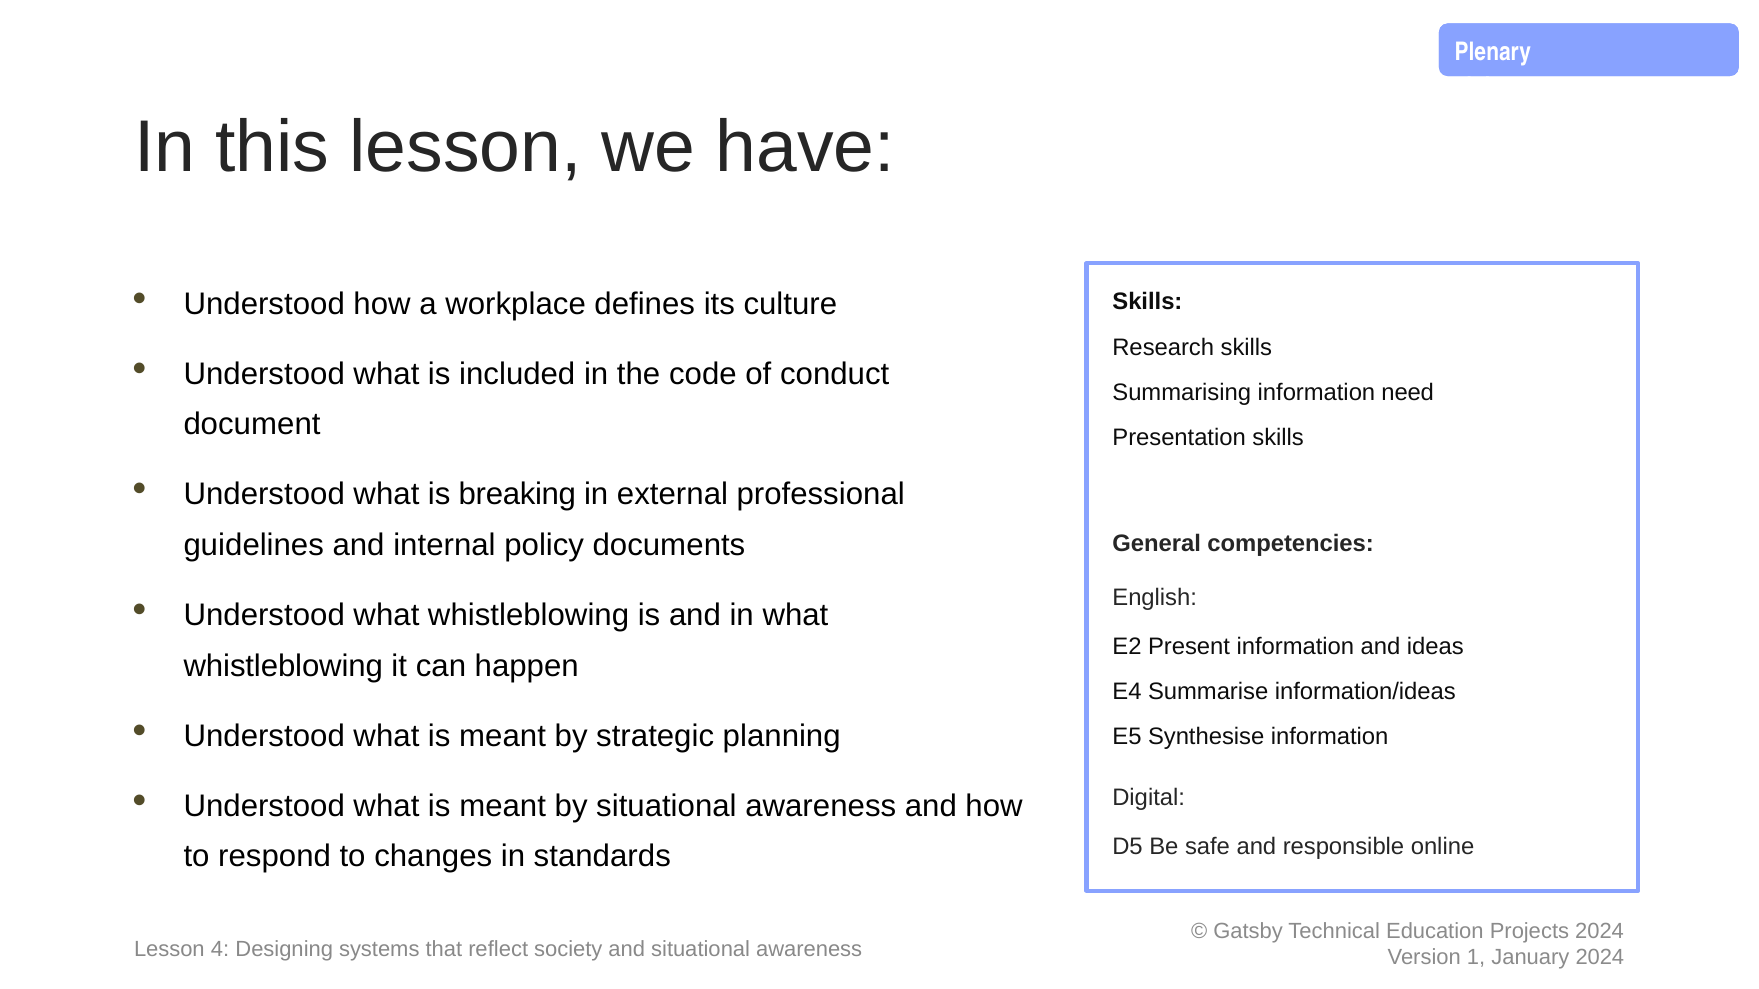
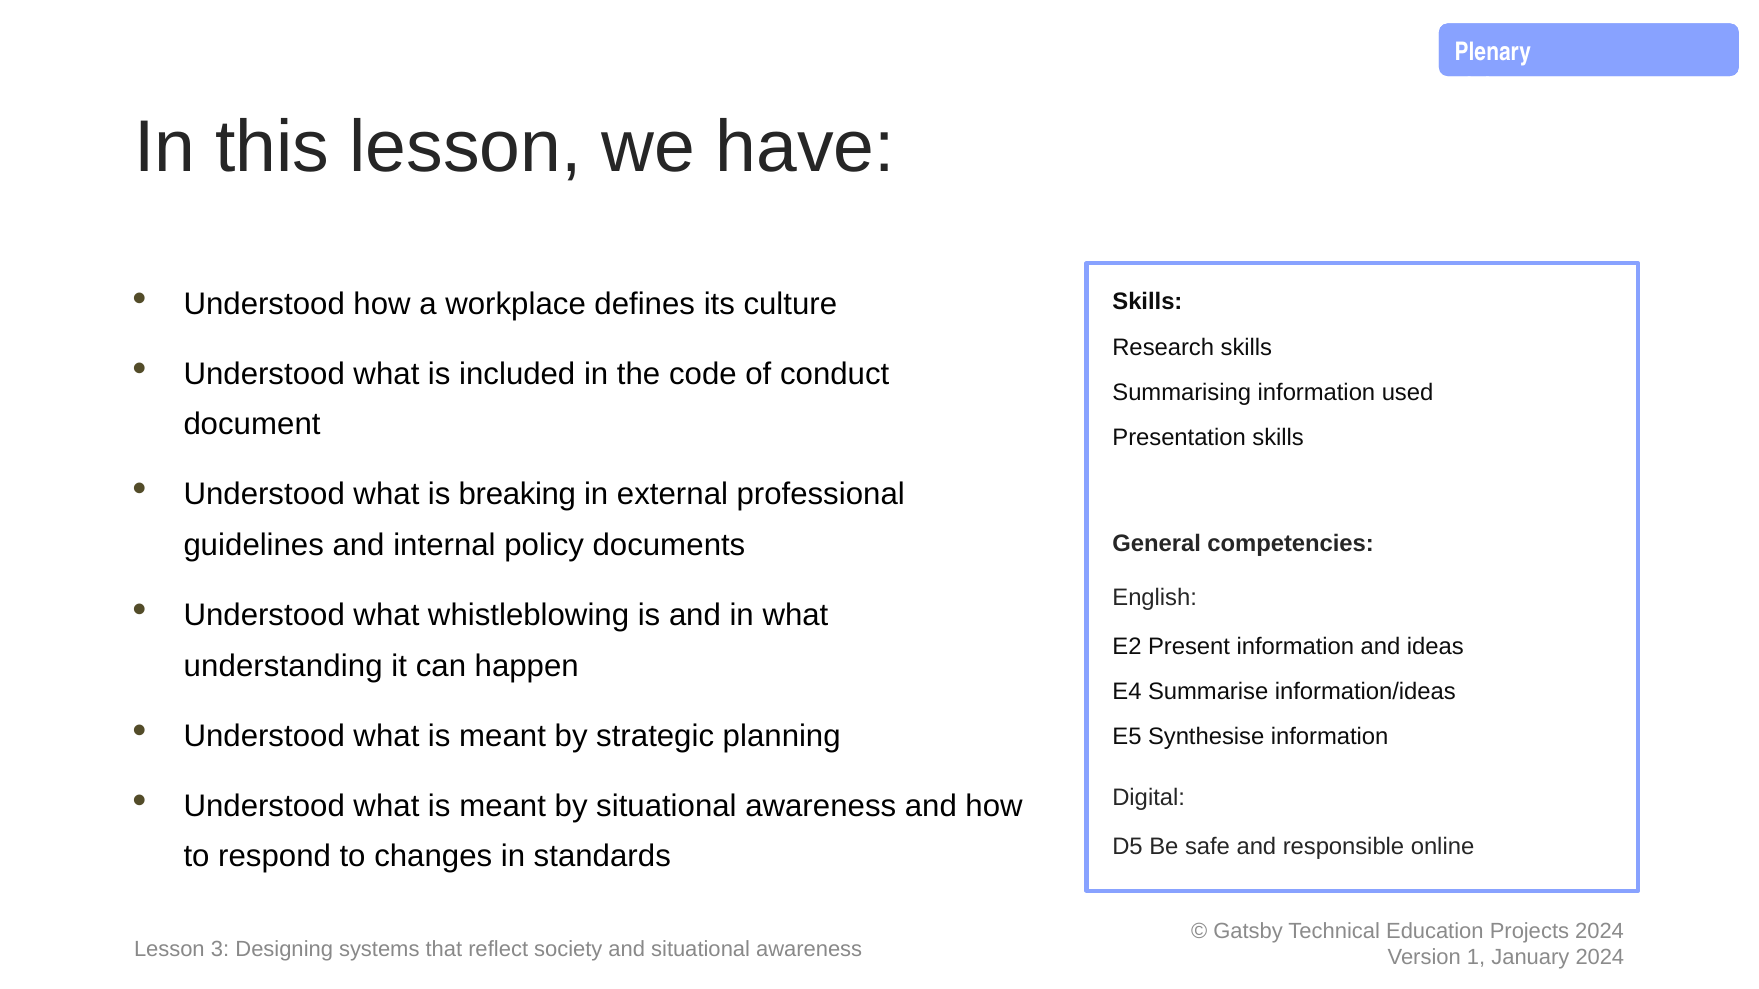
need: need -> used
whistleblowing at (283, 666): whistleblowing -> understanding
4: 4 -> 3
